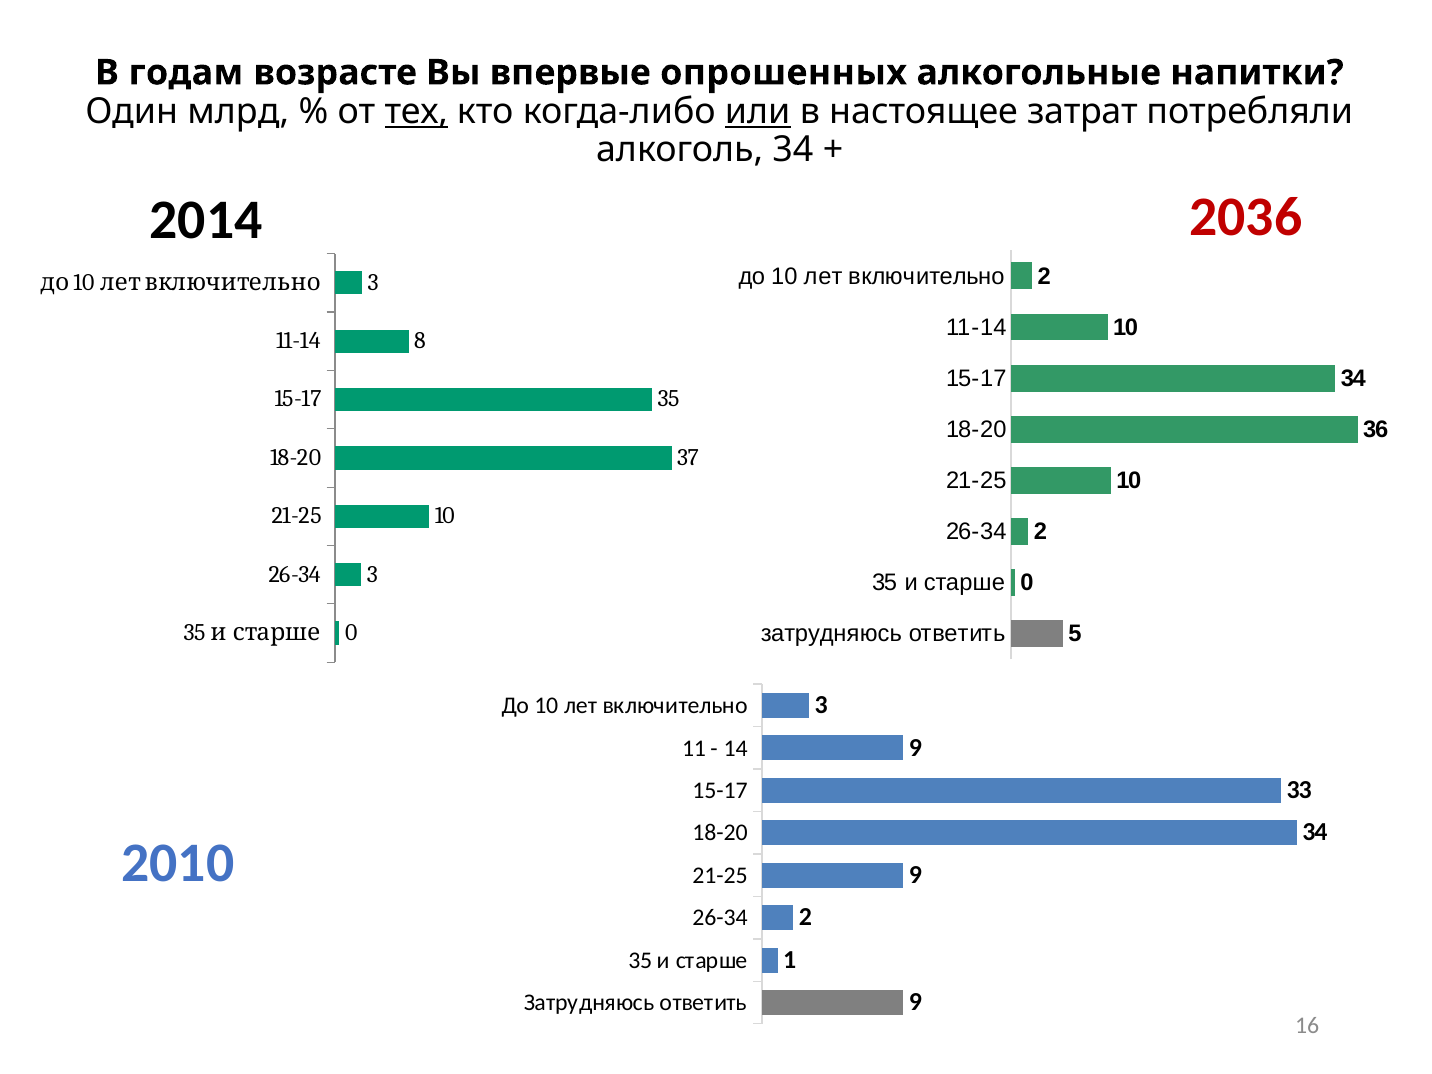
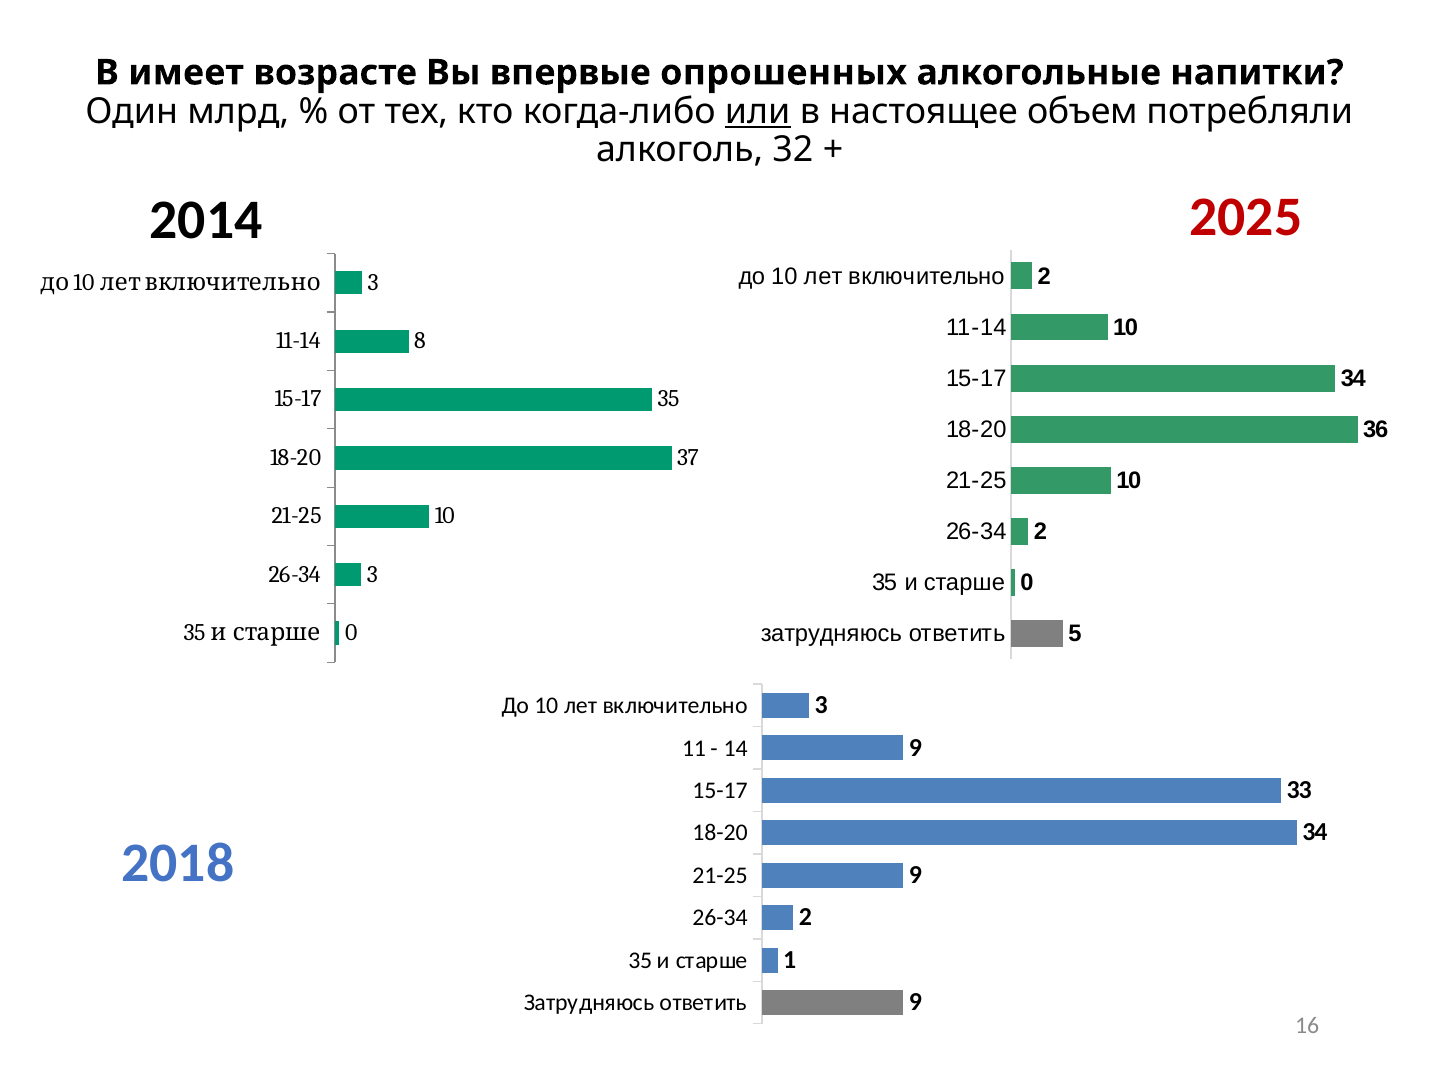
годам: годам -> имеет
тех underline: present -> none
затрат: затрат -> объем
алкоголь 34: 34 -> 32
2036: 2036 -> 2025
2010: 2010 -> 2018
